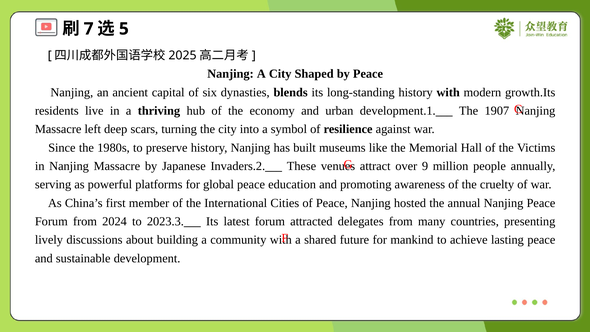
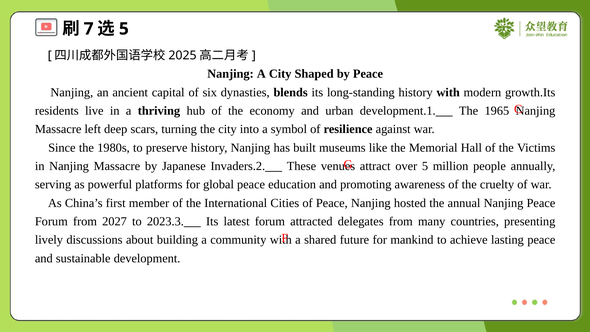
1907: 1907 -> 1965
over 9: 9 -> 5
2024: 2024 -> 2027
